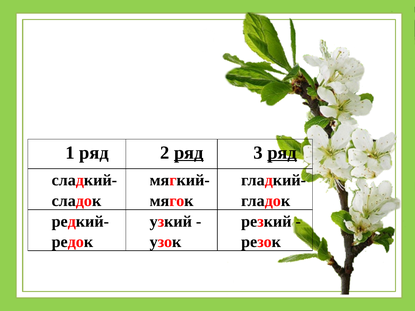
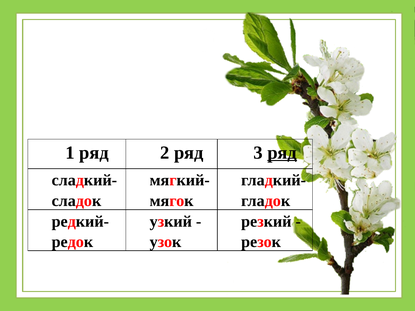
ряд at (189, 153) underline: present -> none
